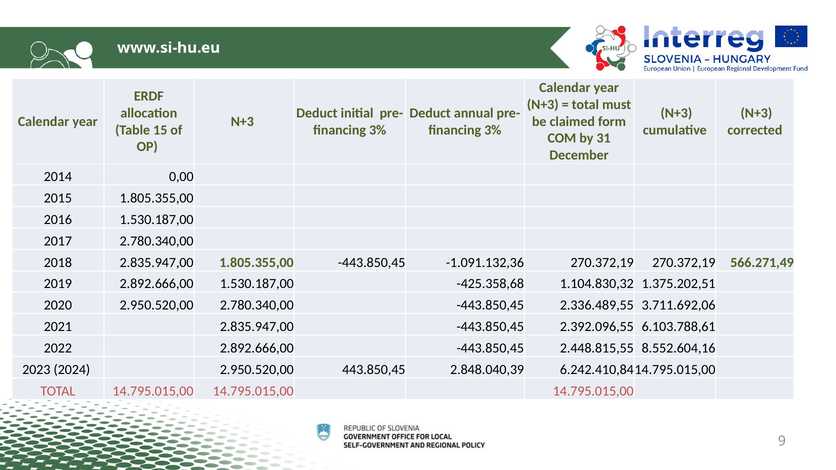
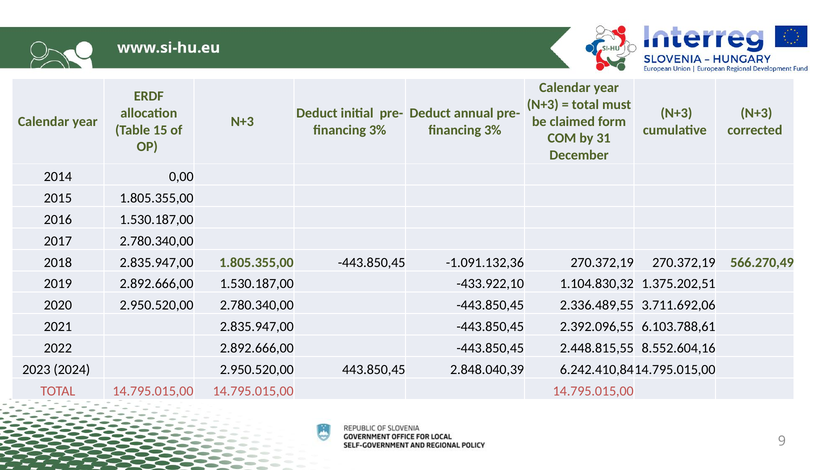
566.271,49: 566.271,49 -> 566.270,49
-425.358,68: -425.358,68 -> -433.922,10
